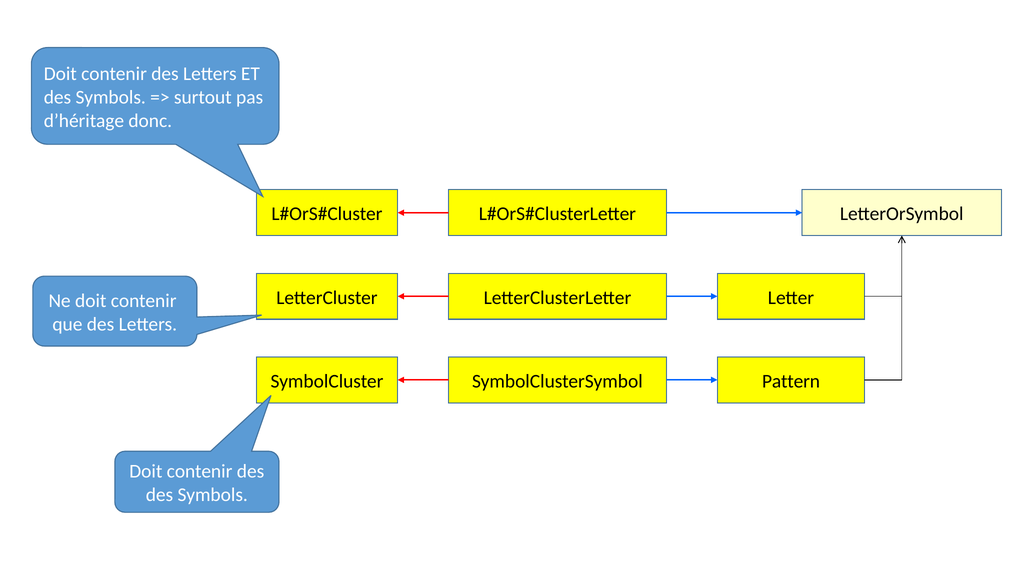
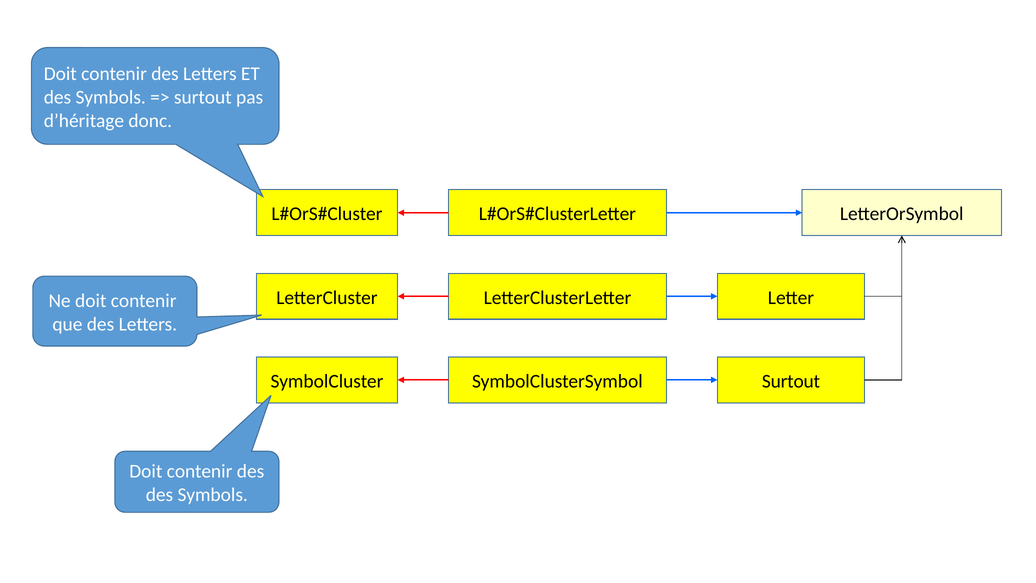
Pattern at (791, 381): Pattern -> Surtout
